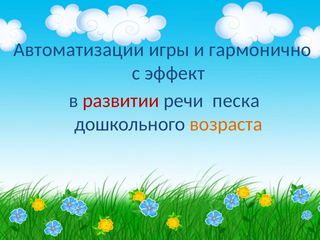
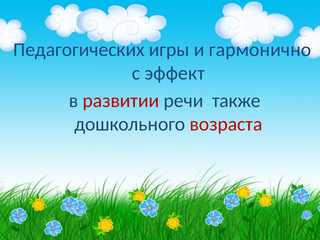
Автоматизации: Автоматизации -> Педагогических
песка: песка -> также
возраста colour: orange -> red
